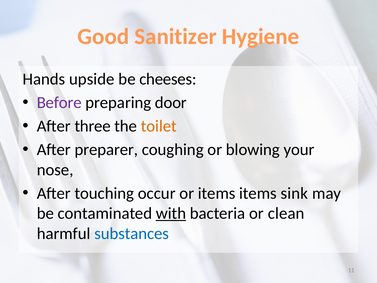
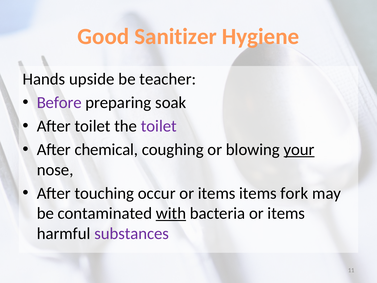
cheeses: cheeses -> teacher
door: door -> soak
After three: three -> toilet
toilet at (159, 126) colour: orange -> purple
preparer: preparer -> chemical
your underline: none -> present
sink: sink -> fork
bacteria or clean: clean -> items
substances colour: blue -> purple
